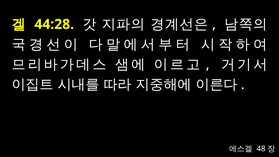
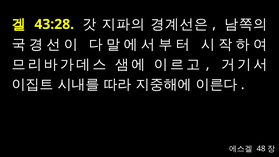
44:28: 44:28 -> 43:28
